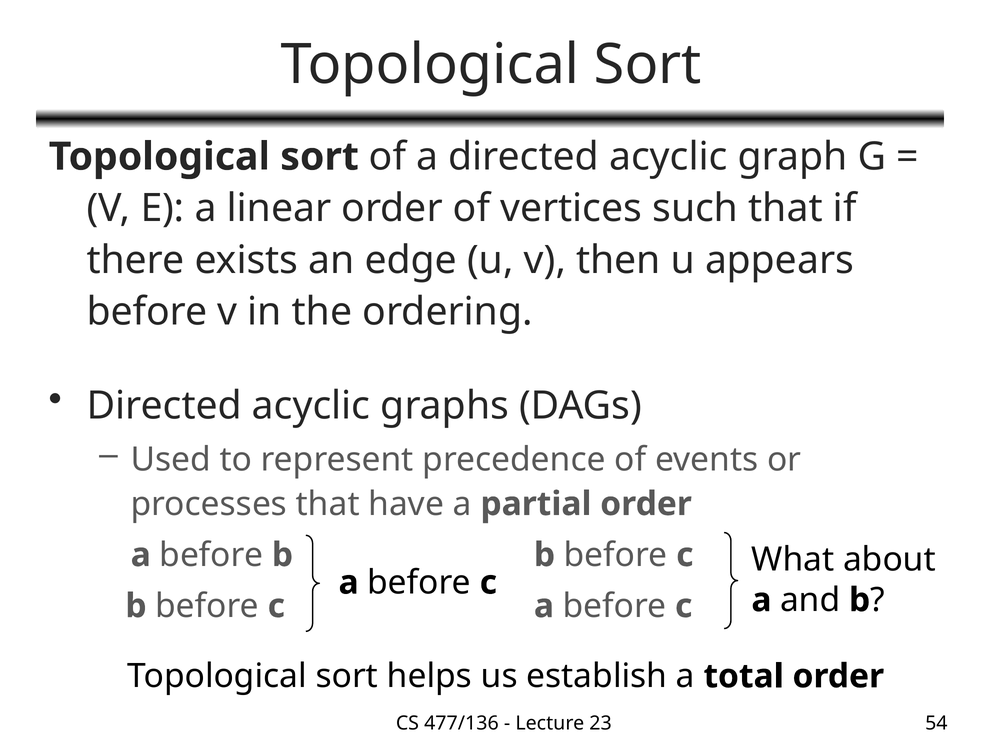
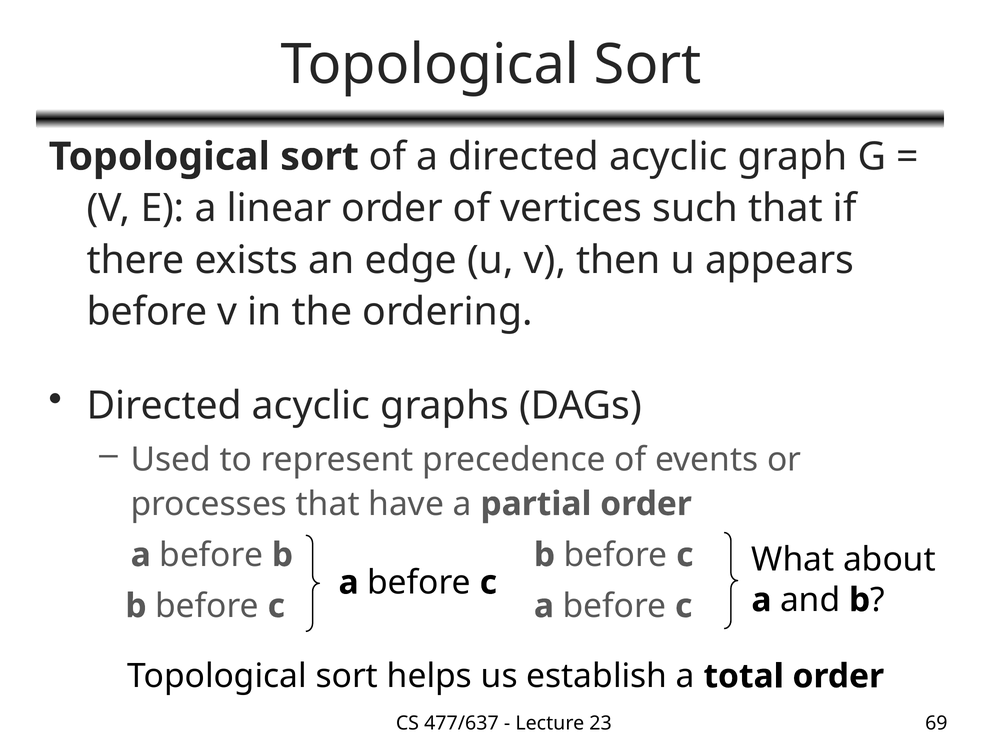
477/136: 477/136 -> 477/637
54: 54 -> 69
